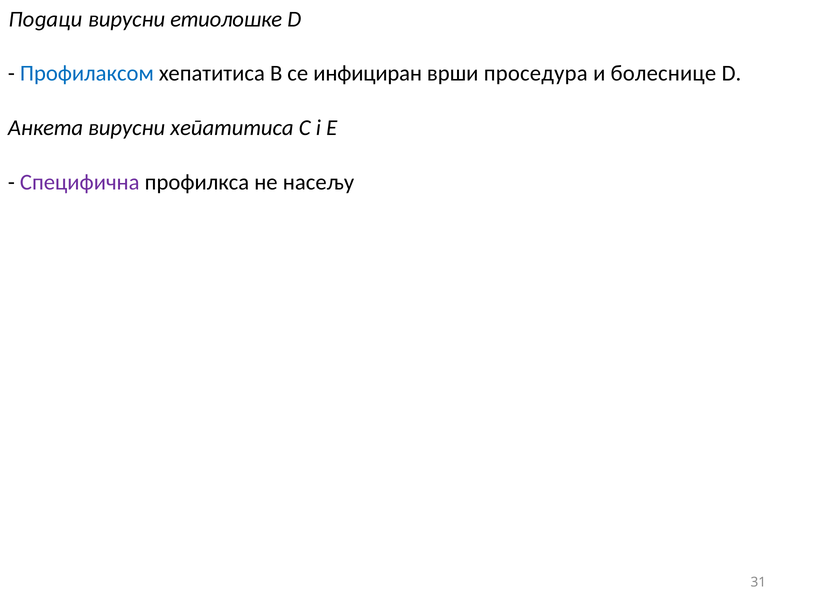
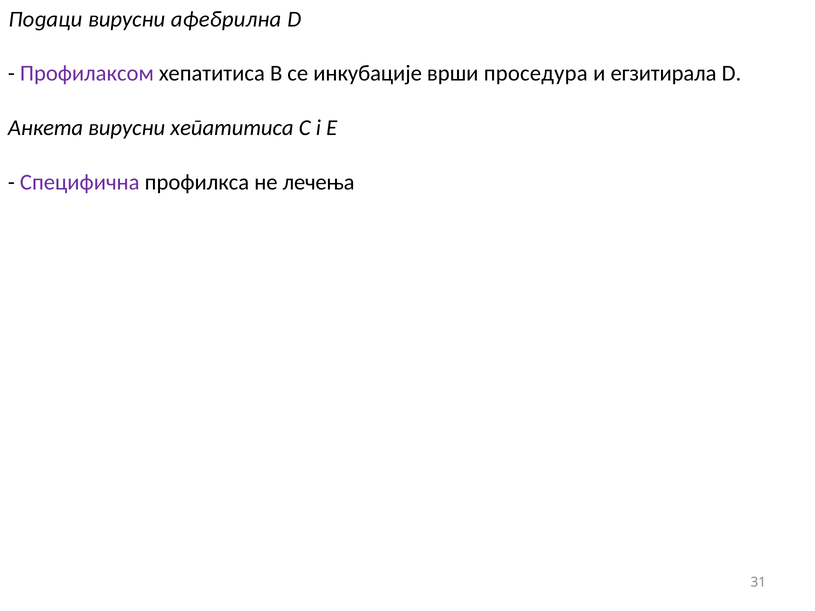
етиолошке: етиолошке -> афебрилна
Профилаксом colour: blue -> purple
инфициран: инфициран -> инкубације
болеснице: болеснице -> егзитирала
насељу: насељу -> лечења
